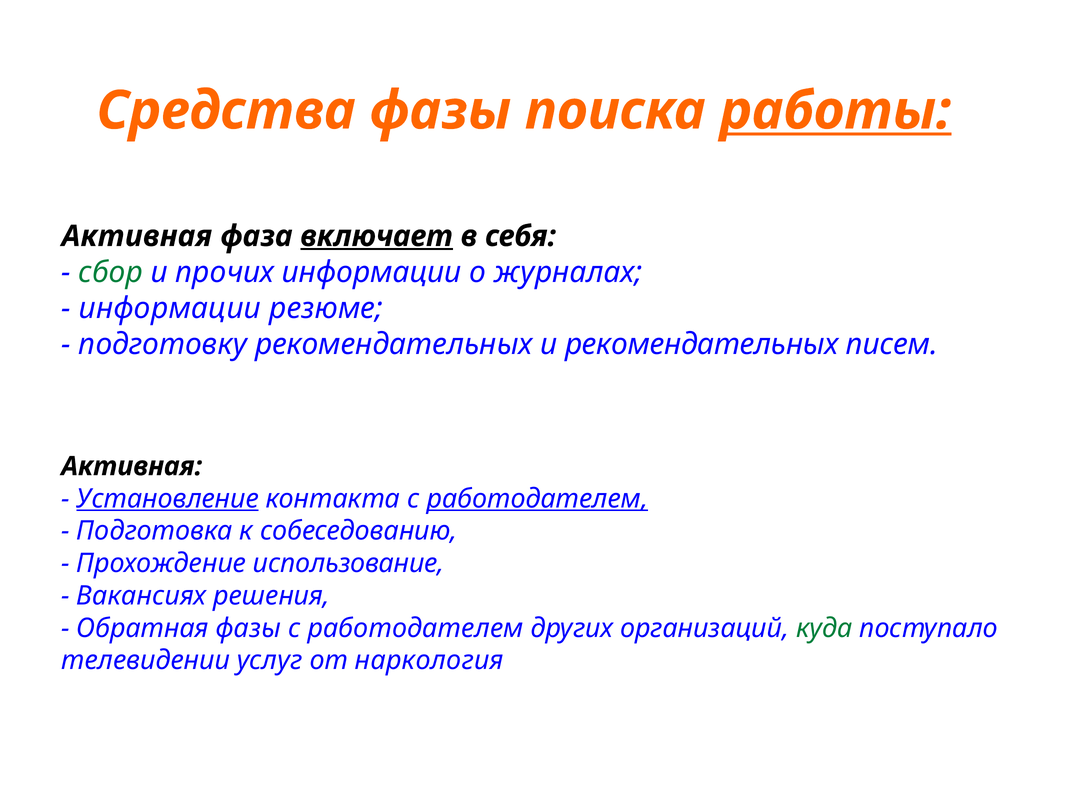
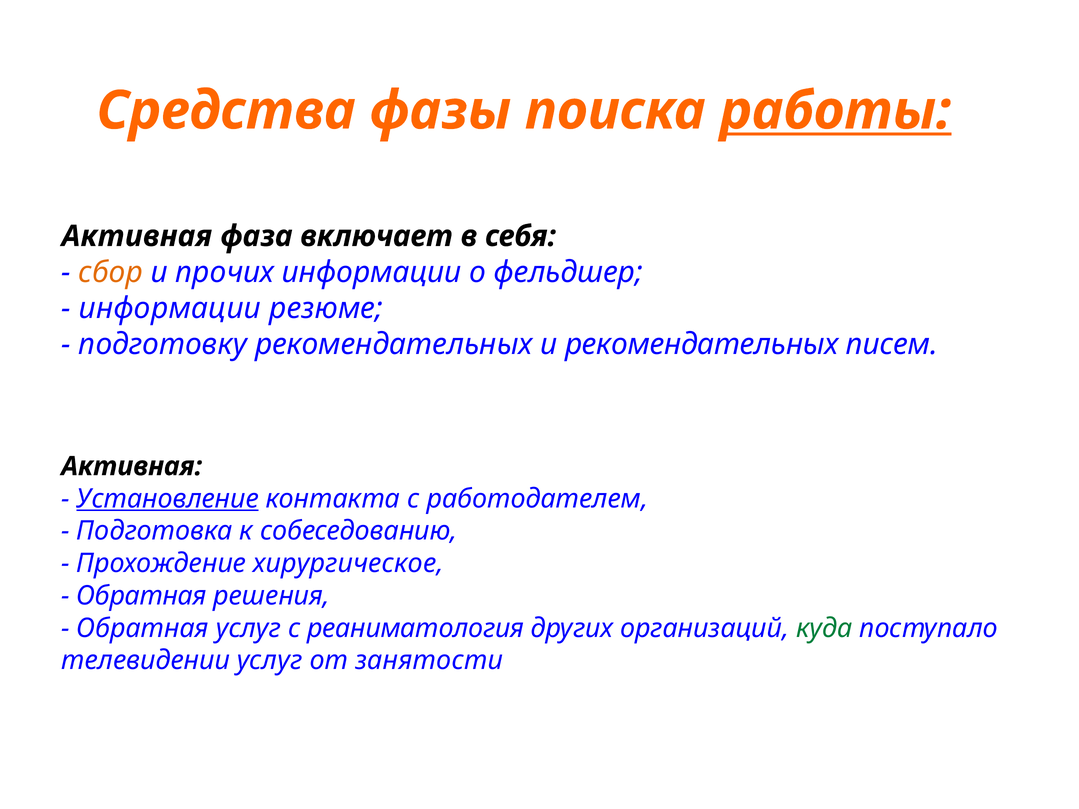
включает underline: present -> none
сбор colour: green -> orange
журналах: журналах -> фельдшер
работодателем at (537, 499) underline: present -> none
использование: использование -> хирургическое
Вакансиях at (141, 596): Вакансиях -> Обратная
Обратная фазы: фазы -> услуг
работодателем at (416, 628): работодателем -> реаниматология
наркология: наркология -> занятости
